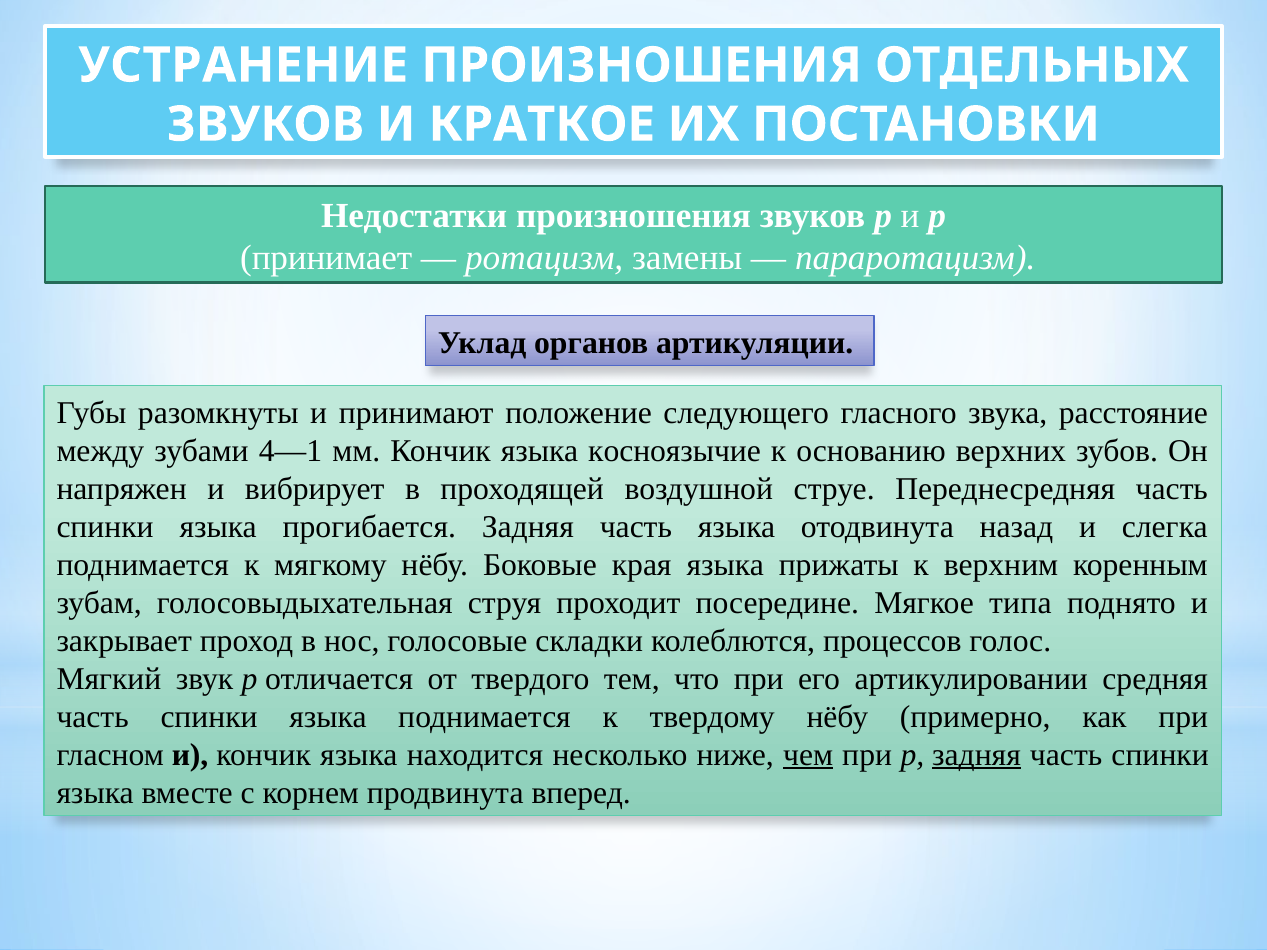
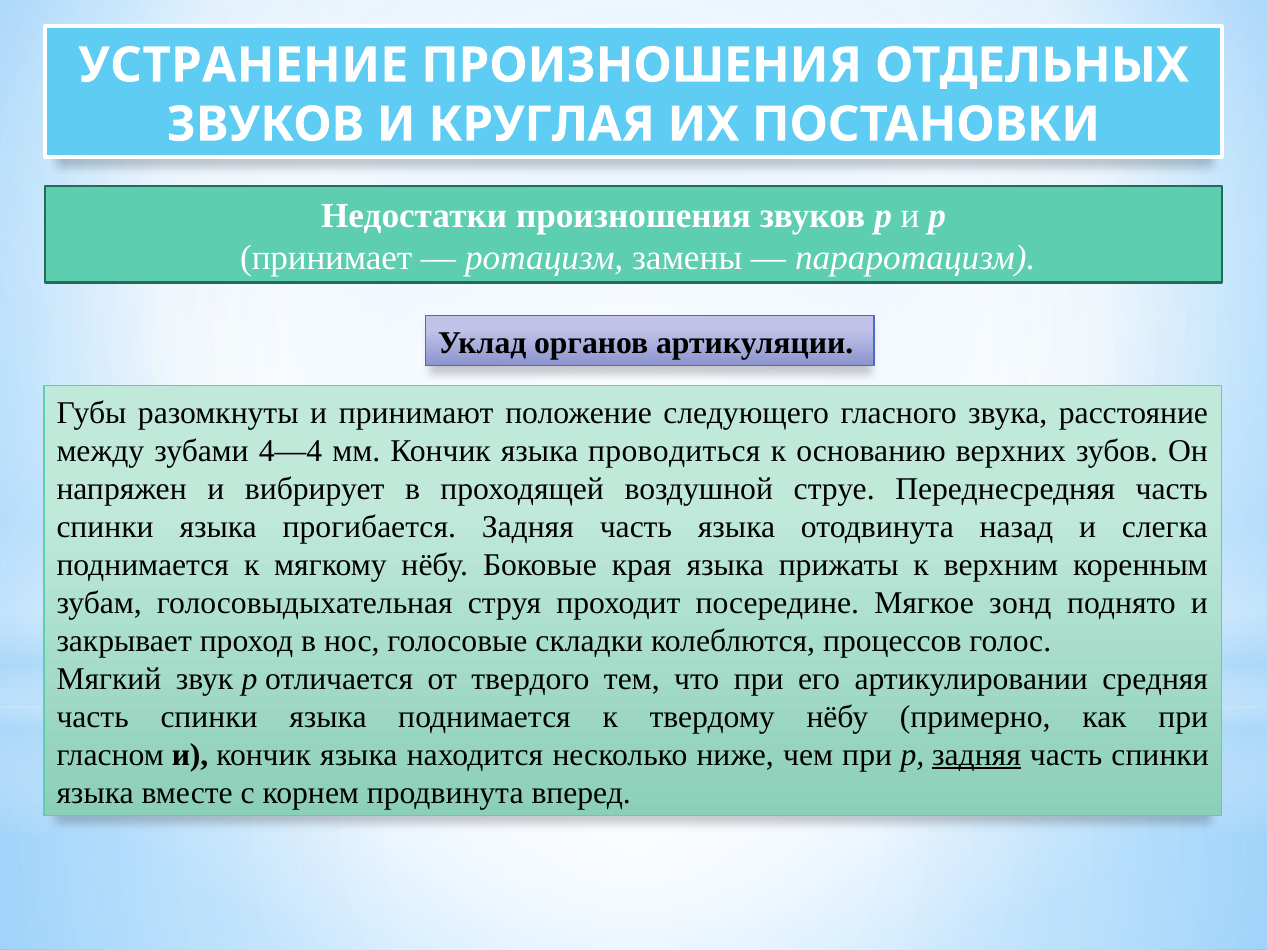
КРАТКОЕ: КРАТКОЕ -> КРУГЛАЯ
4—1: 4—1 -> 4—4
косноязычие: косноязычие -> проводиться
типа: типа -> зонд
чем underline: present -> none
